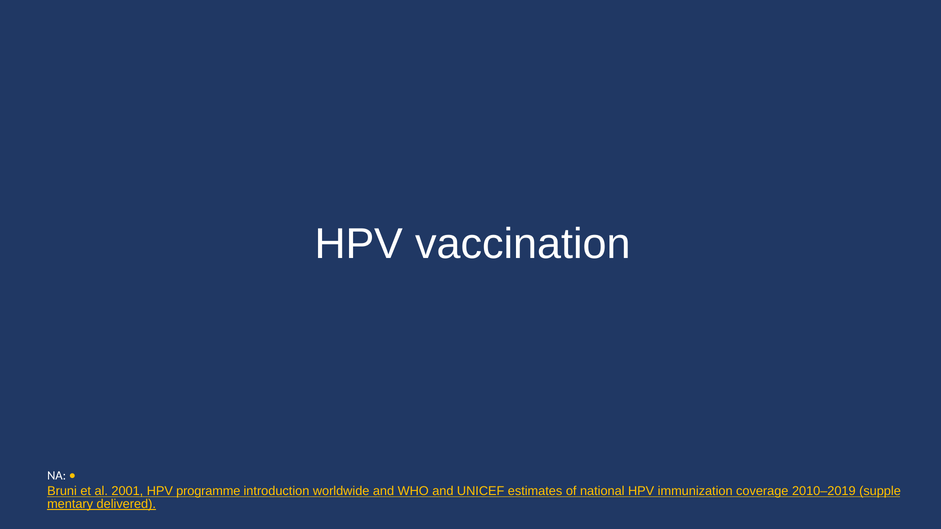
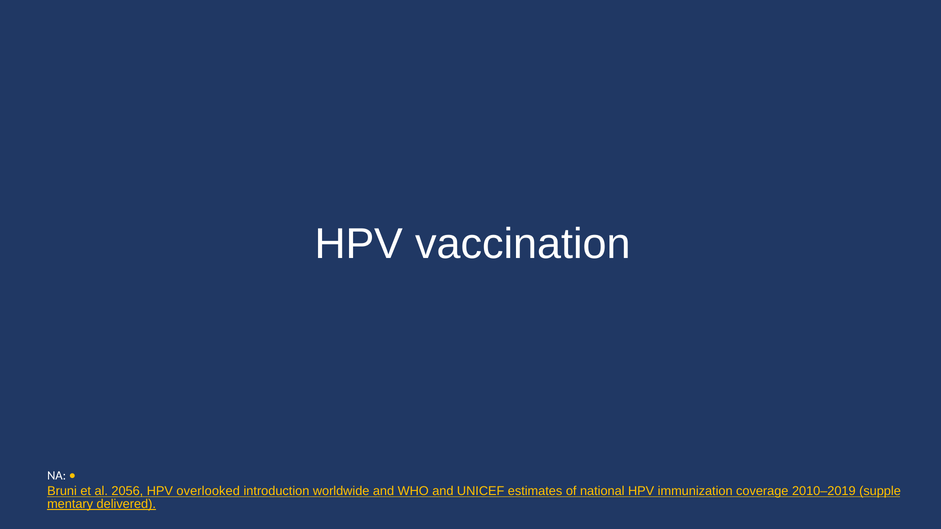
2001: 2001 -> 2056
programme: programme -> overlooked
